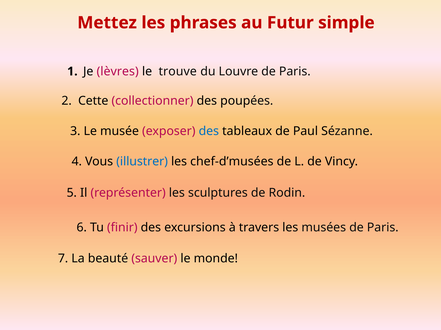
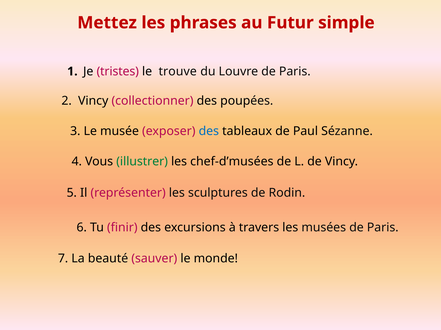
lèvres: lèvres -> tristes
2 Cette: Cette -> Vincy
illustrer colour: blue -> green
